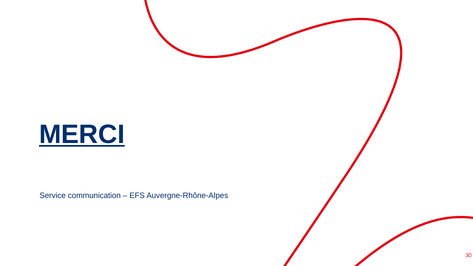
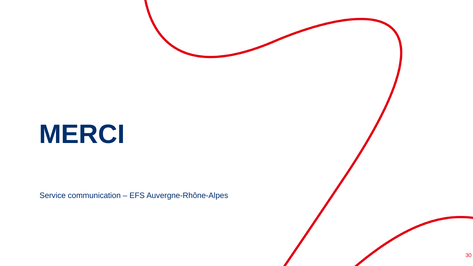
MERCI underline: present -> none
